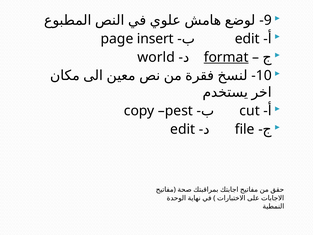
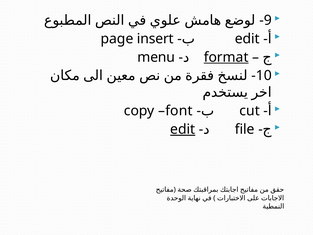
world: world -> menu
pest: pest -> font
edit at (183, 129) underline: none -> present
